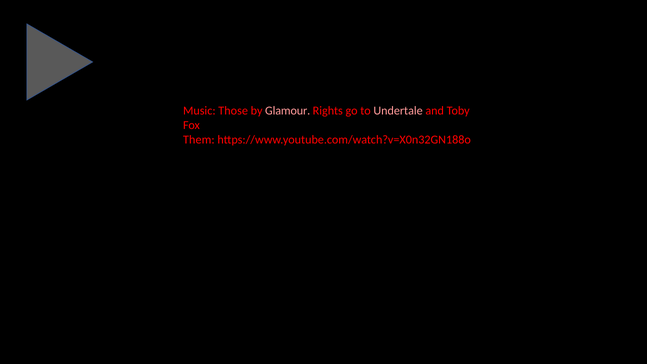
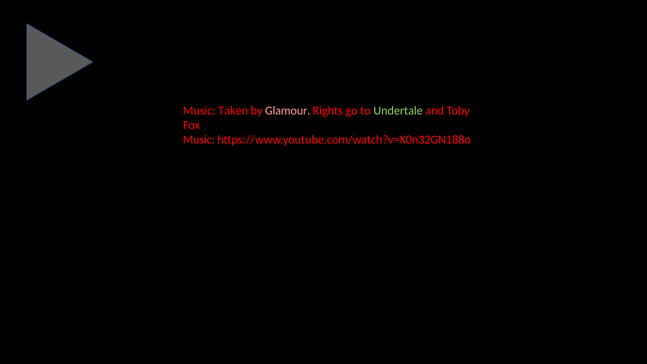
Those: Those -> Taken
Undertale colour: pink -> light green
Them at (199, 140): Them -> Music
